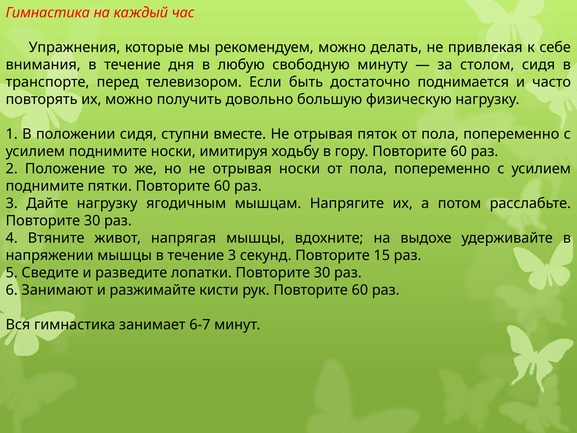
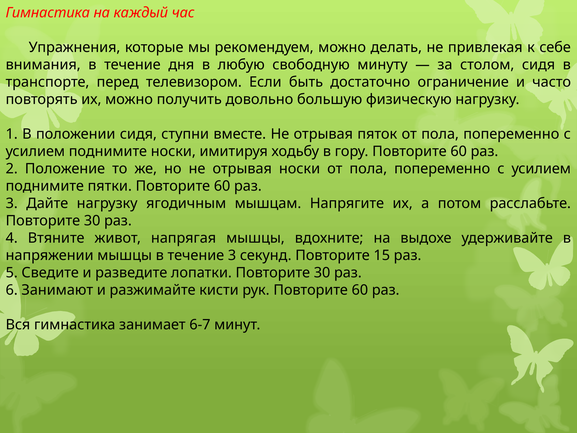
поднимается: поднимается -> ограничение
